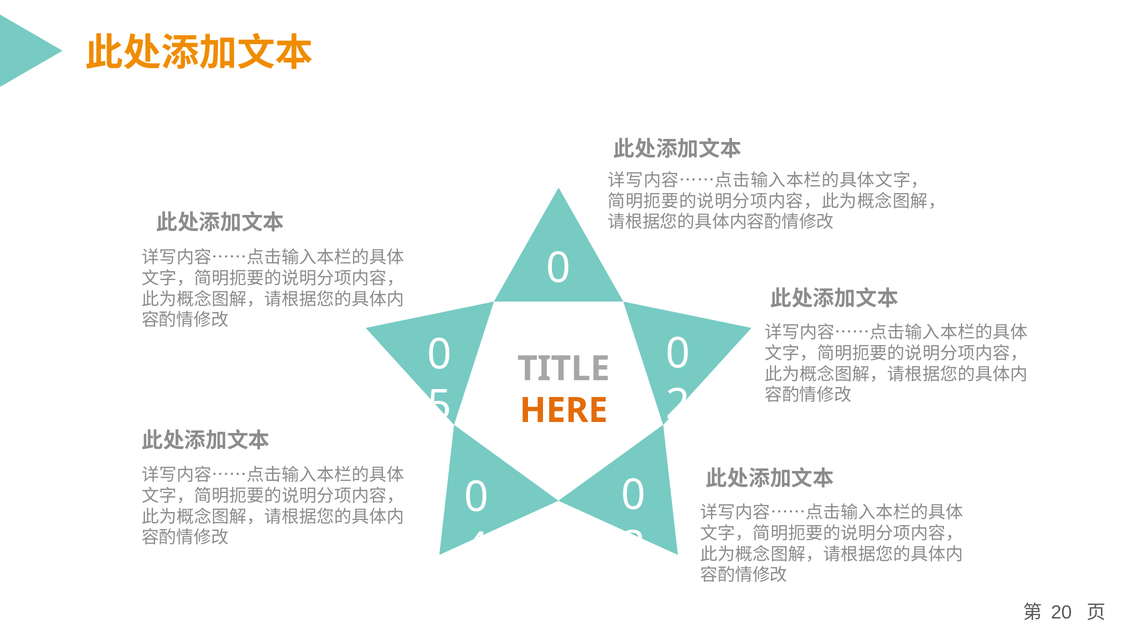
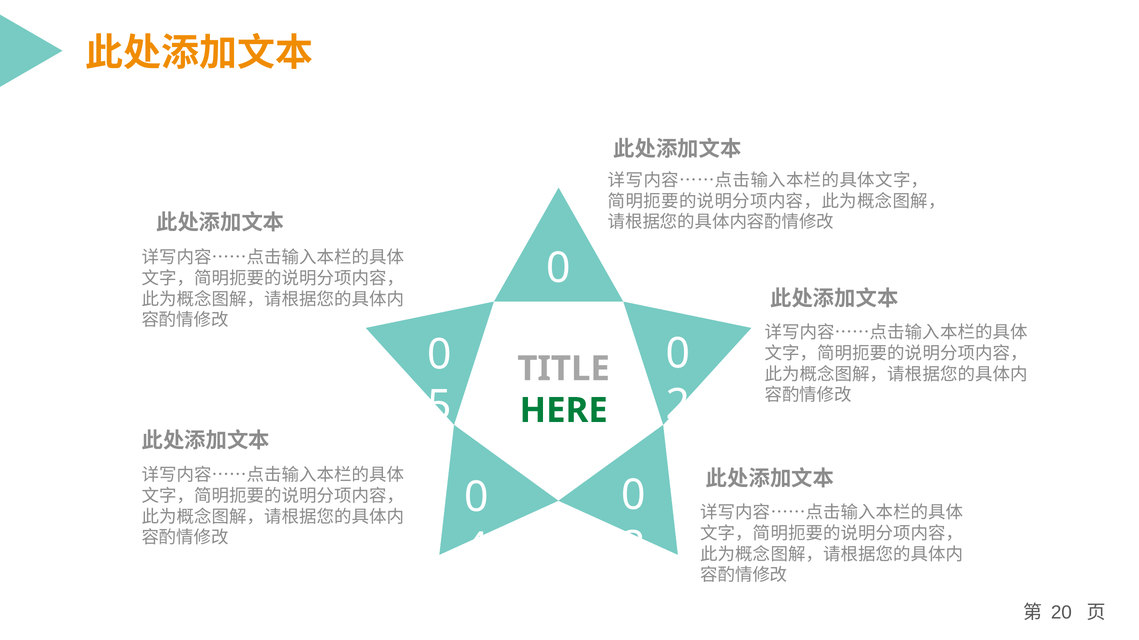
HERE colour: orange -> green
